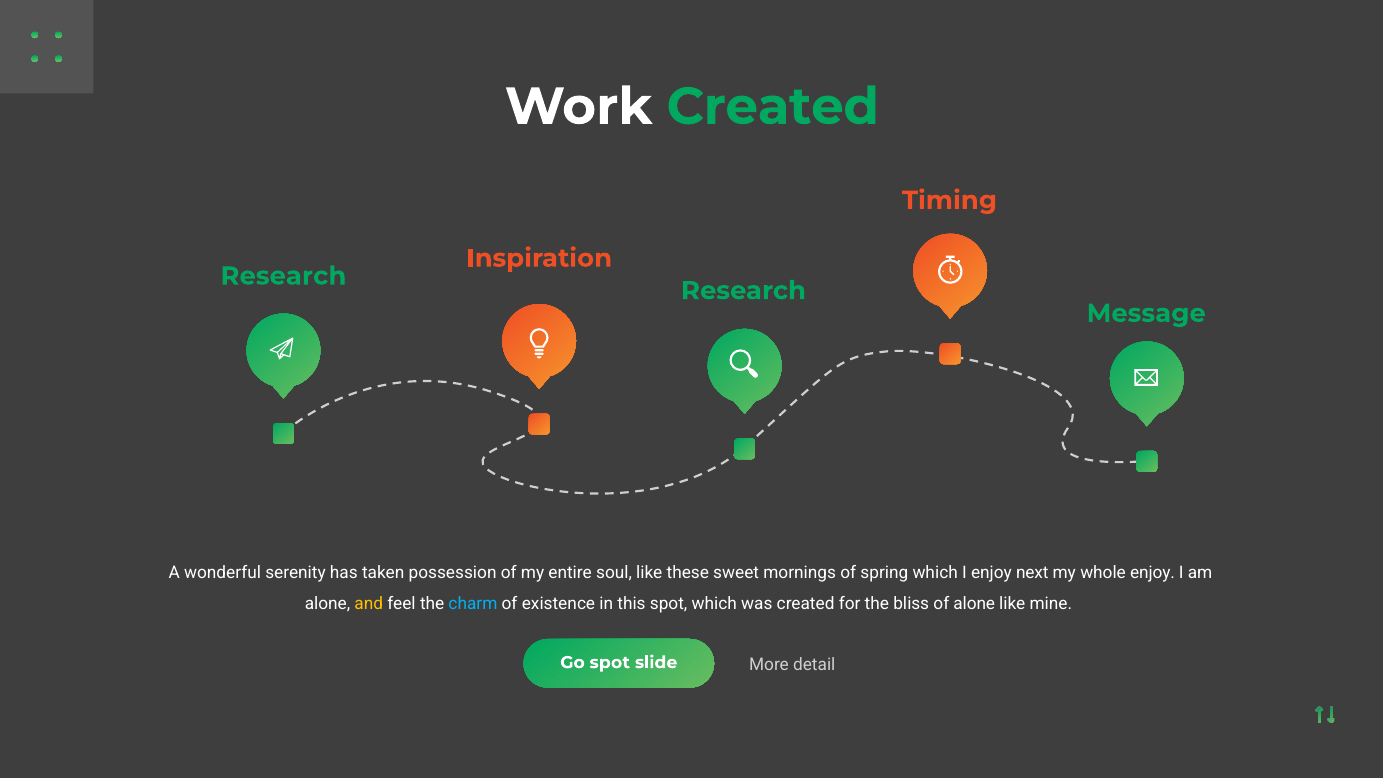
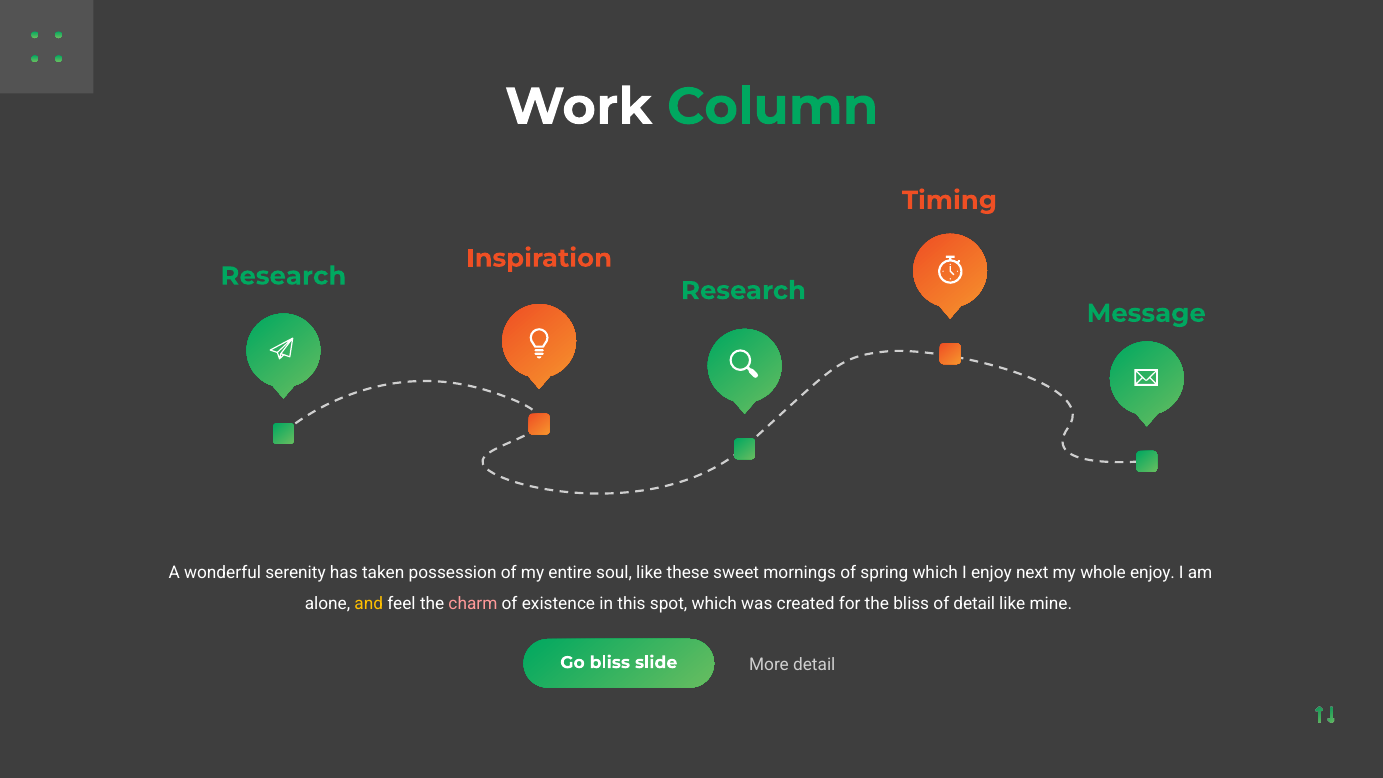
Work Created: Created -> Column
charm colour: light blue -> pink
of alone: alone -> detail
Go spot: spot -> bliss
